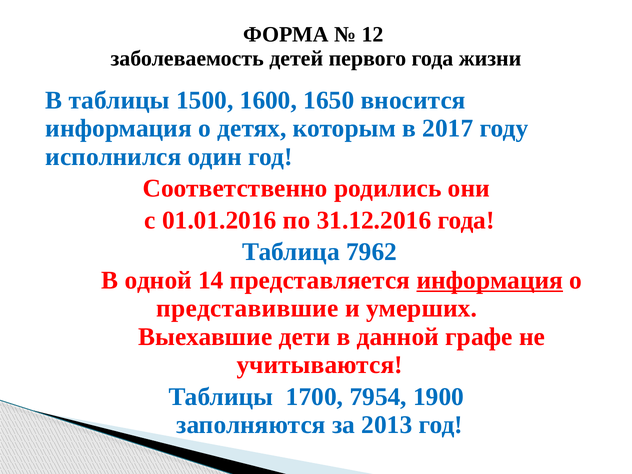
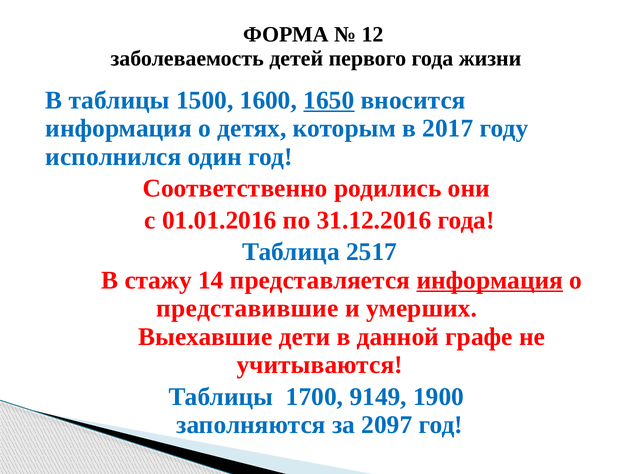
1650 underline: none -> present
7962: 7962 -> 2517
одной: одной -> стажу
7954: 7954 -> 9149
2013: 2013 -> 2097
